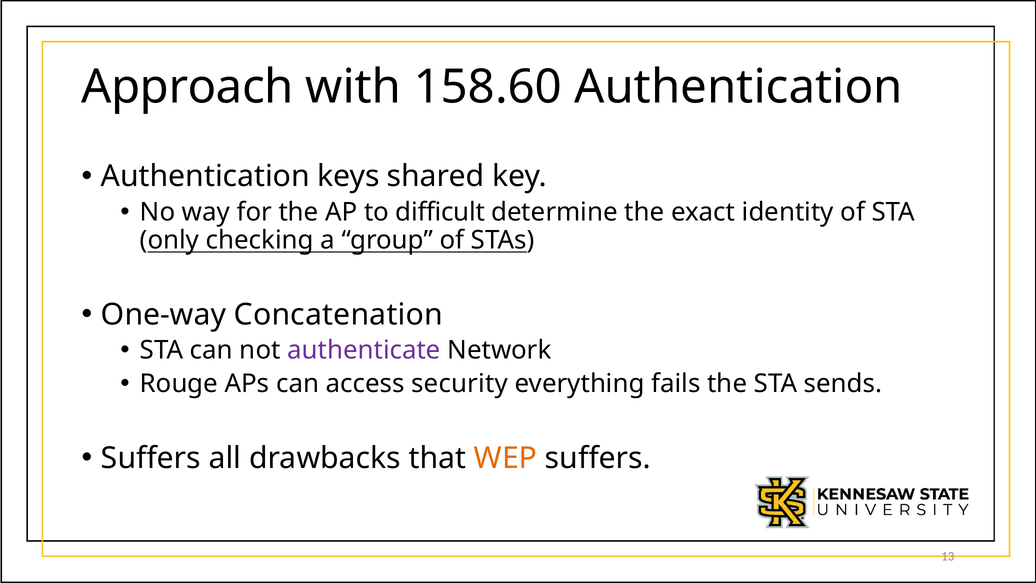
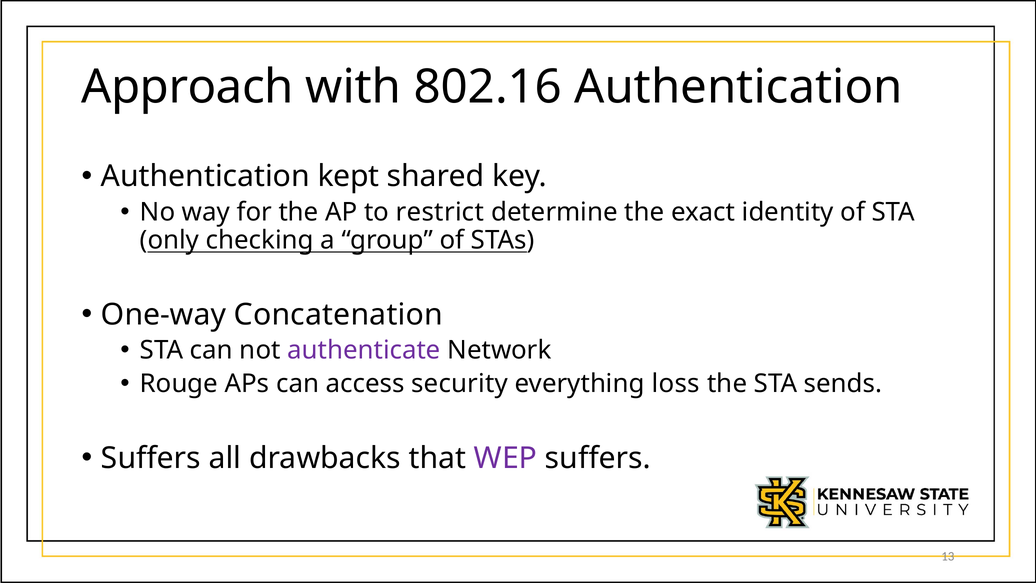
158.60: 158.60 -> 802.16
keys: keys -> kept
difficult: difficult -> restrict
fails: fails -> loss
WEP colour: orange -> purple
